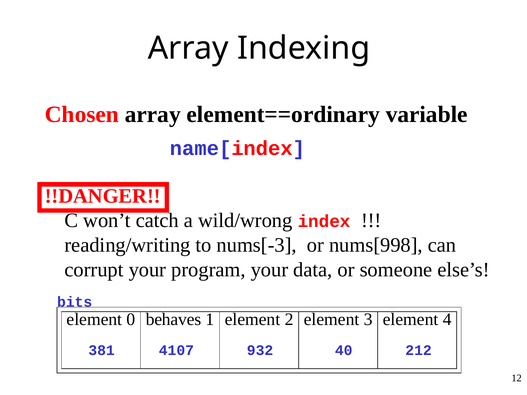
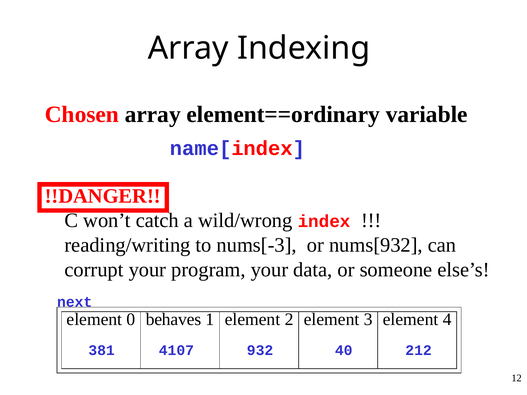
nums[998: nums[998 -> nums[932
bits: bits -> next
